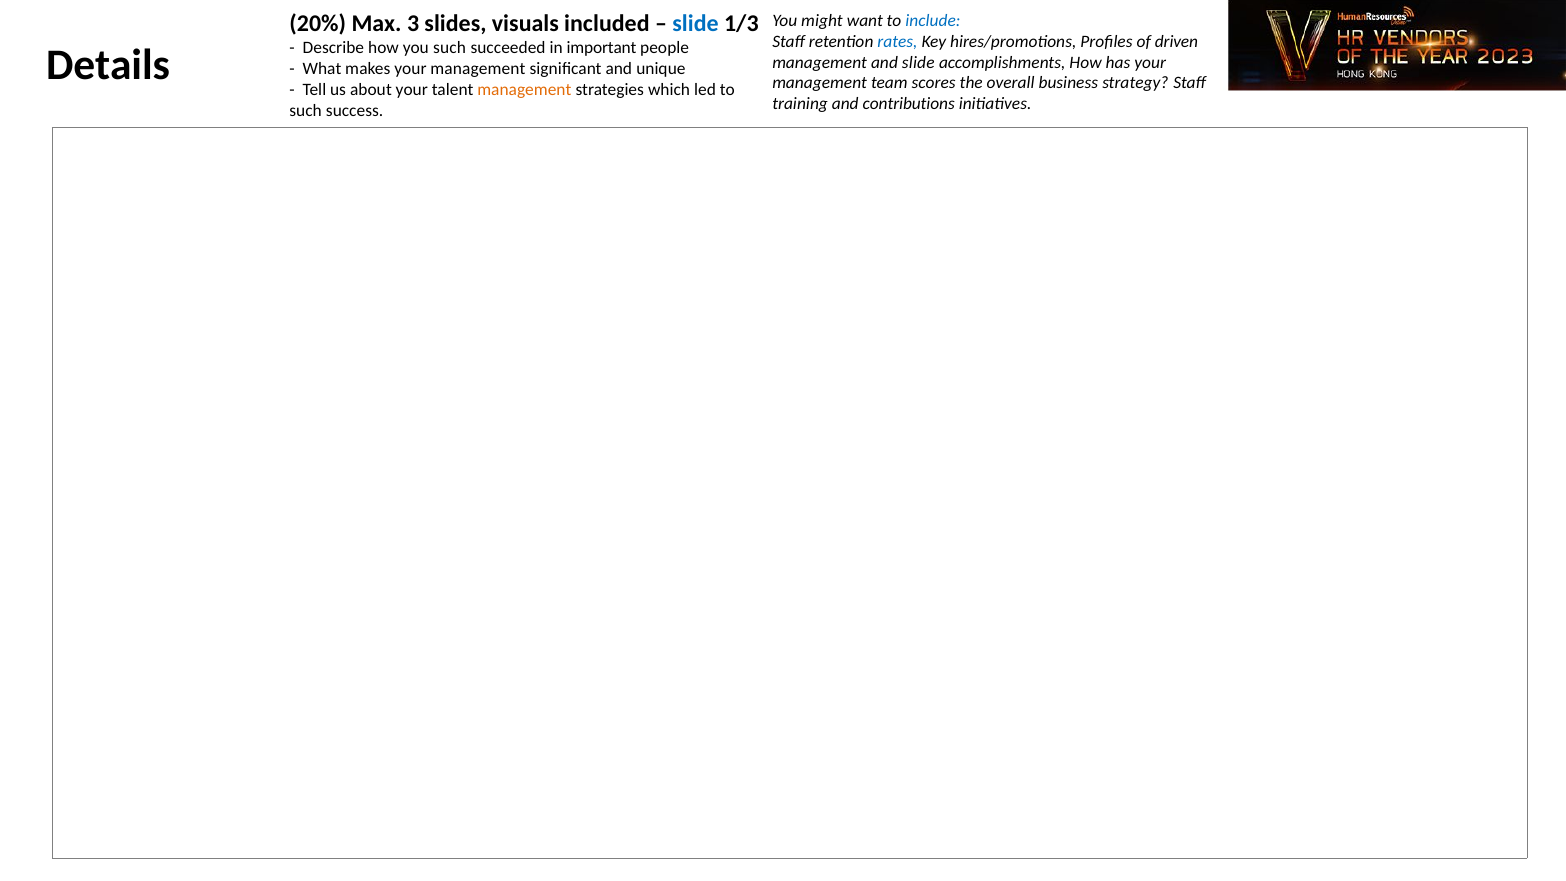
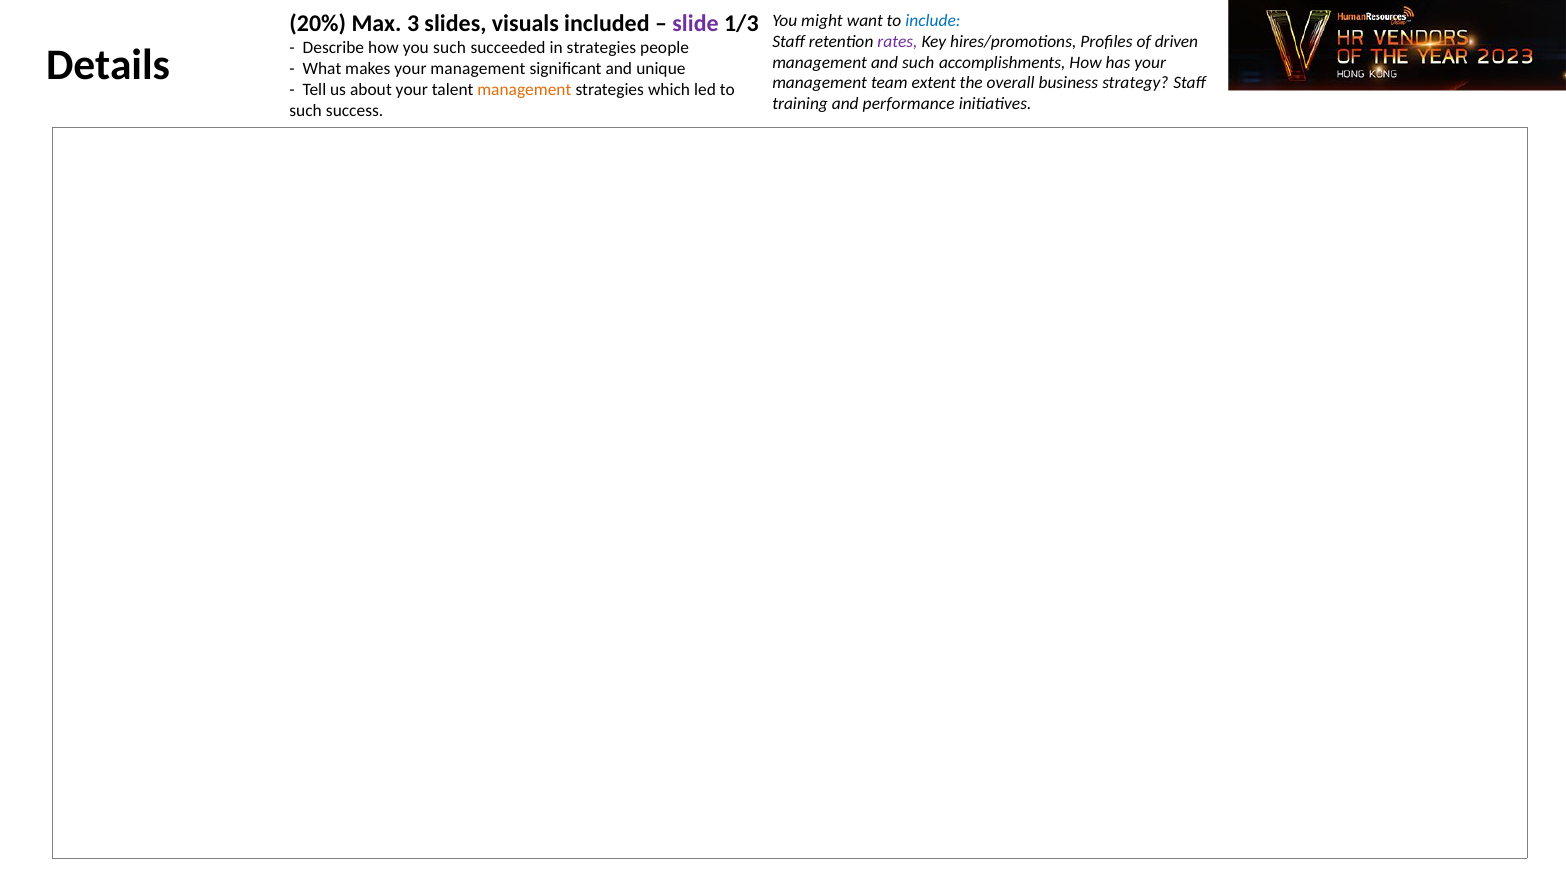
slide at (695, 24) colour: blue -> purple
rates colour: blue -> purple
in important: important -> strategies
and slide: slide -> such
scores: scores -> extent
contributions: contributions -> performance
